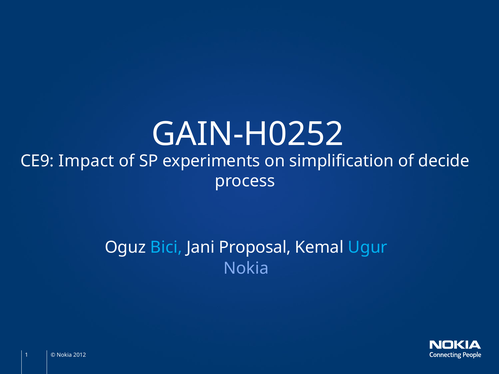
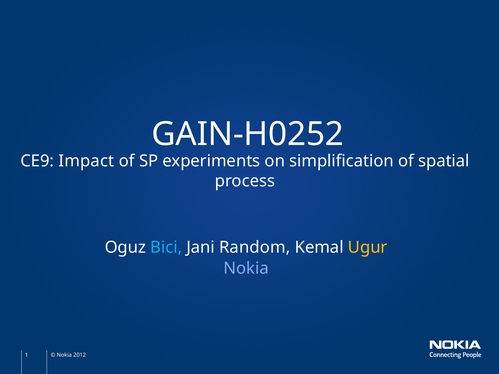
decide: decide -> spatial
Proposal: Proposal -> Random
Ugur colour: light blue -> yellow
